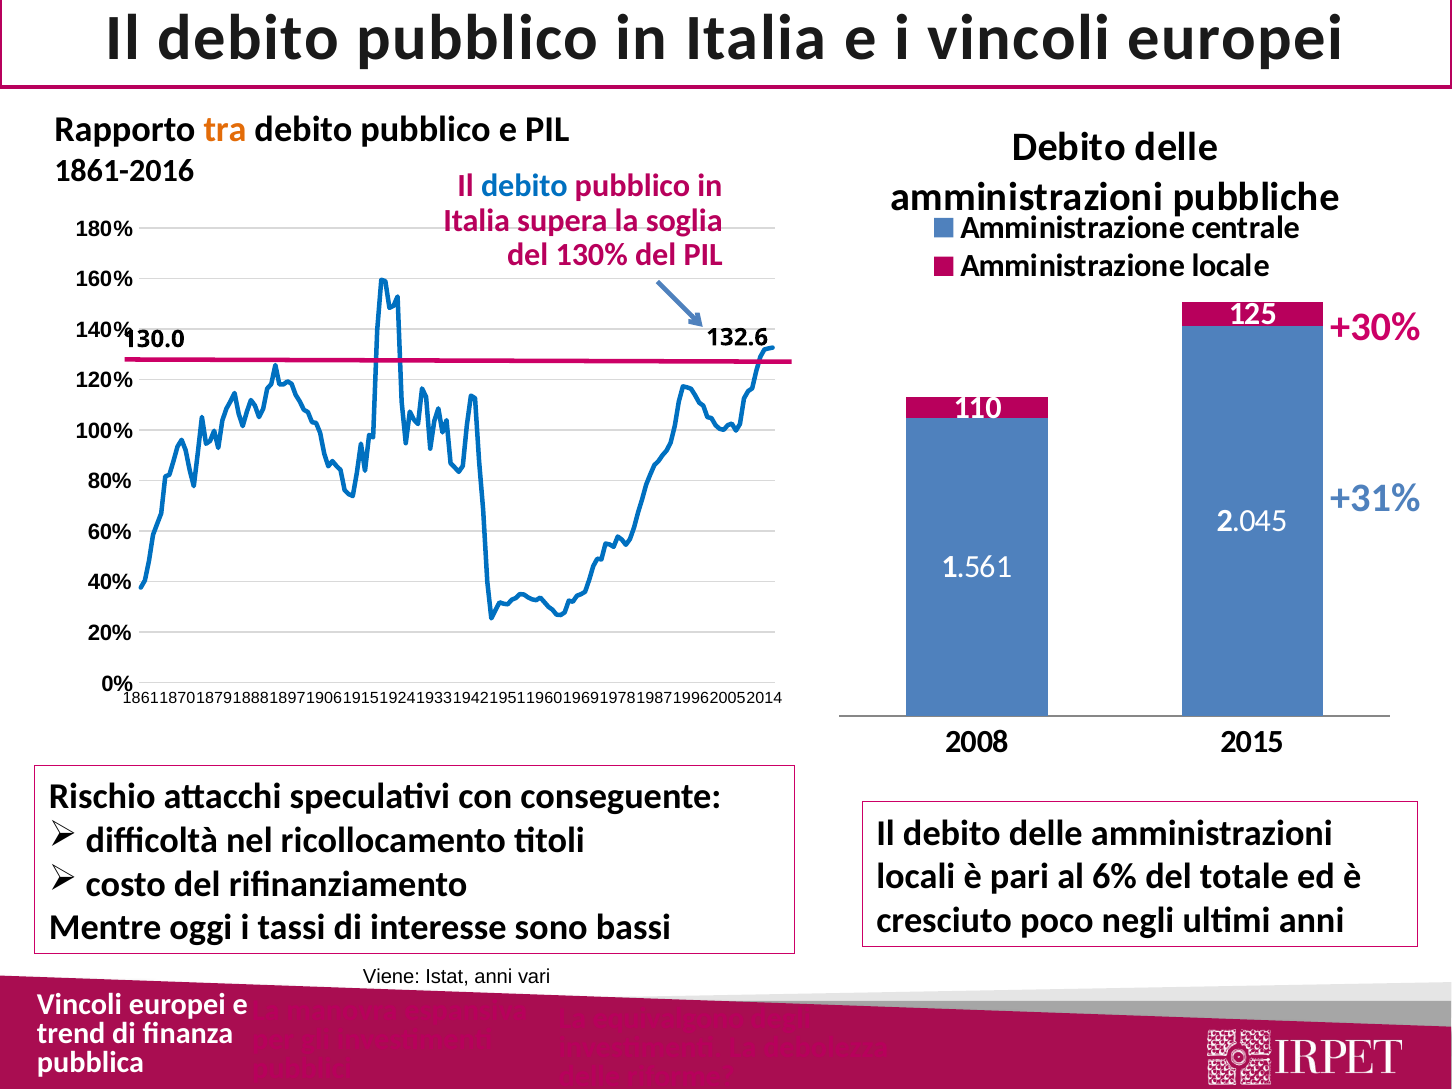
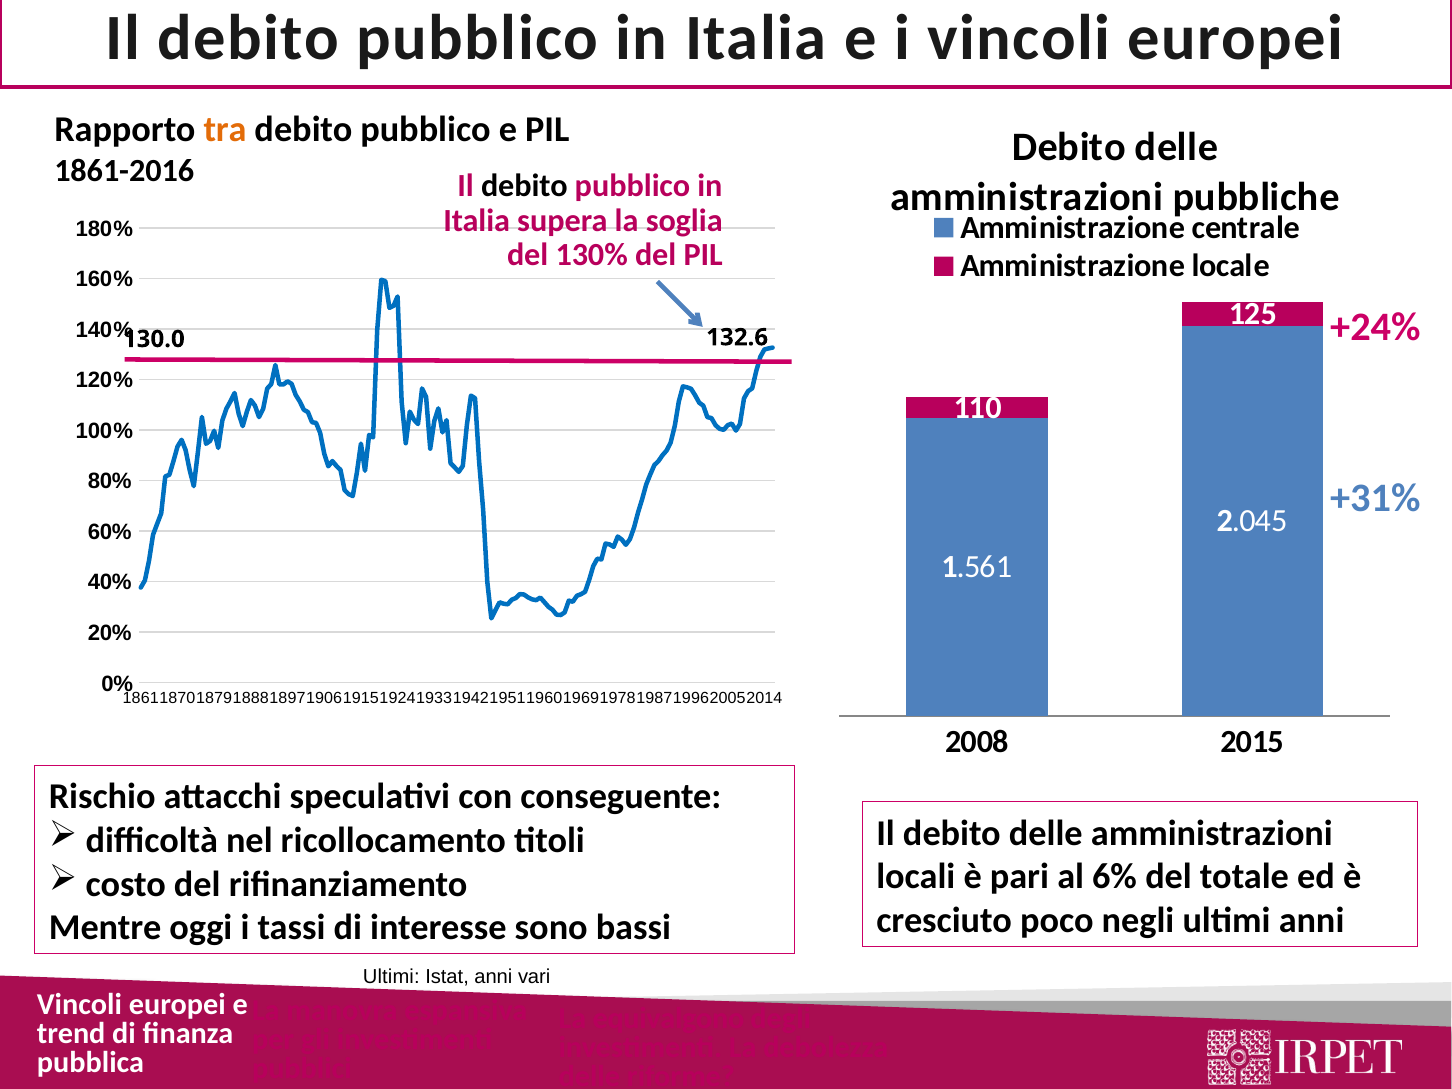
debito at (524, 186) colour: blue -> black
+30%: +30% -> +24%
Viene at (391, 977): Viene -> Ultimi
